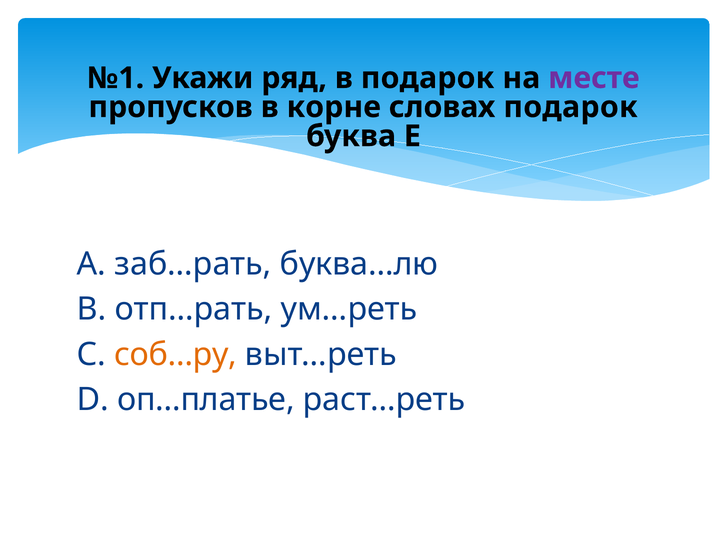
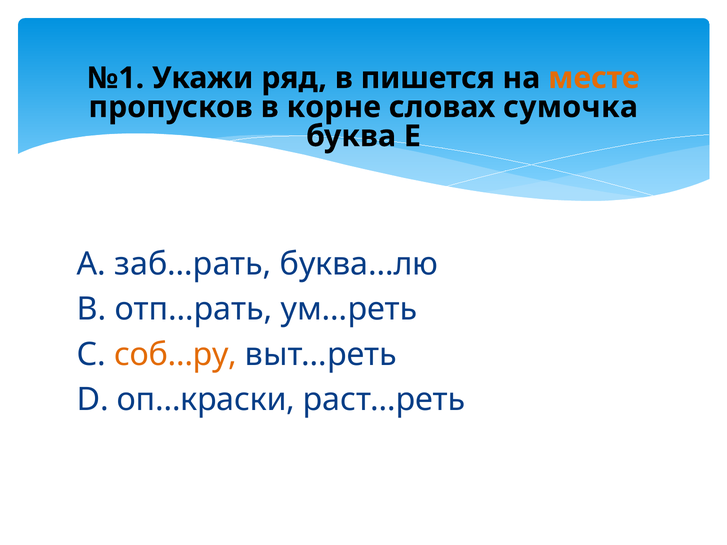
в подарок: подарок -> пишется
месте colour: purple -> orange
словах подарок: подарок -> сумочка
оп…платье: оп…платье -> оп…краски
